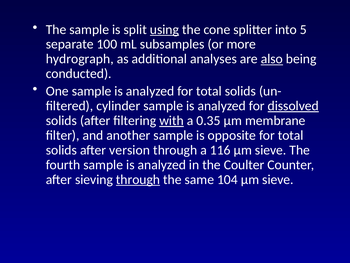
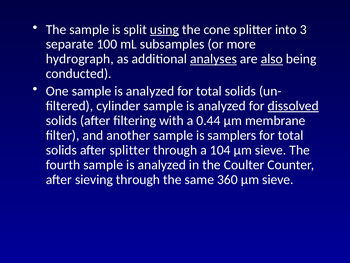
5: 5 -> 3
analyses underline: none -> present
with underline: present -> none
0.35: 0.35 -> 0.44
opposite: opposite -> samplers
after version: version -> splitter
116: 116 -> 104
through at (138, 179) underline: present -> none
104: 104 -> 360
